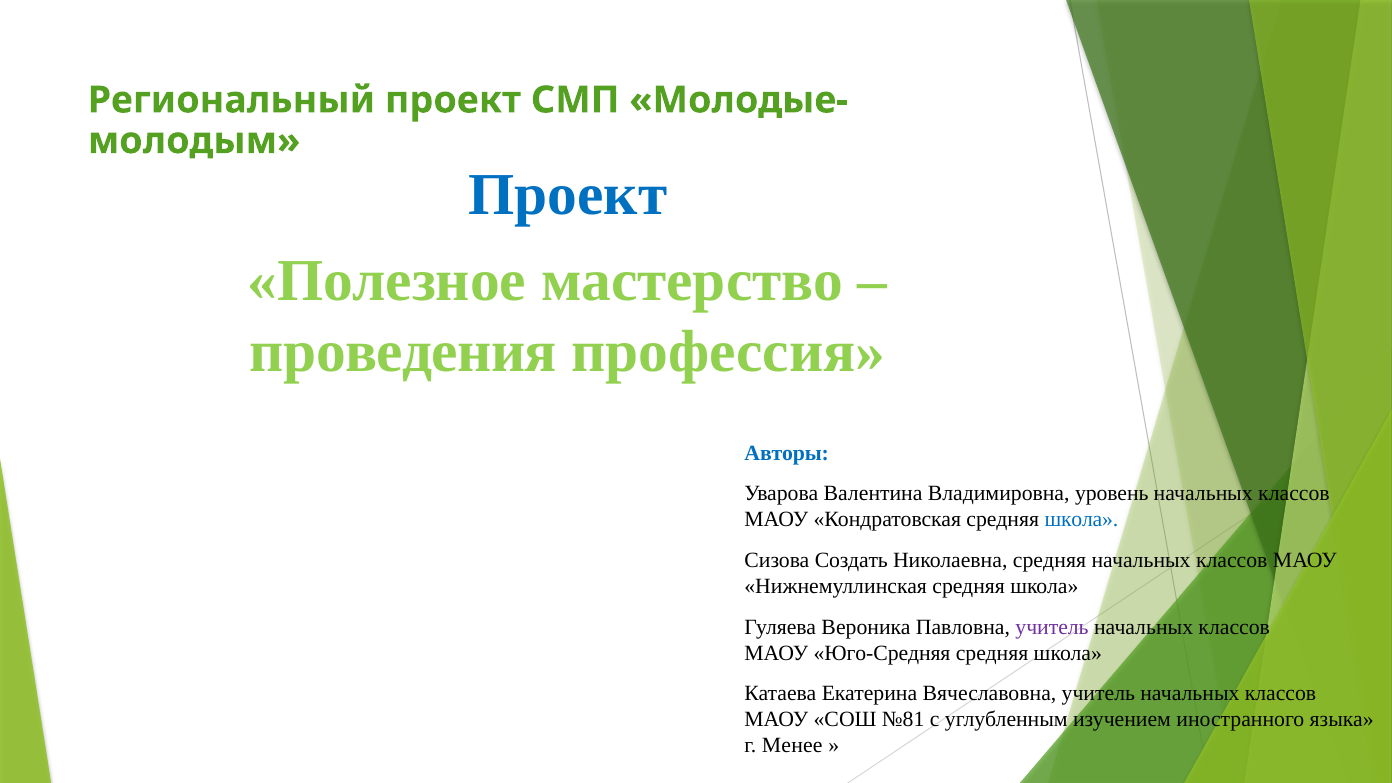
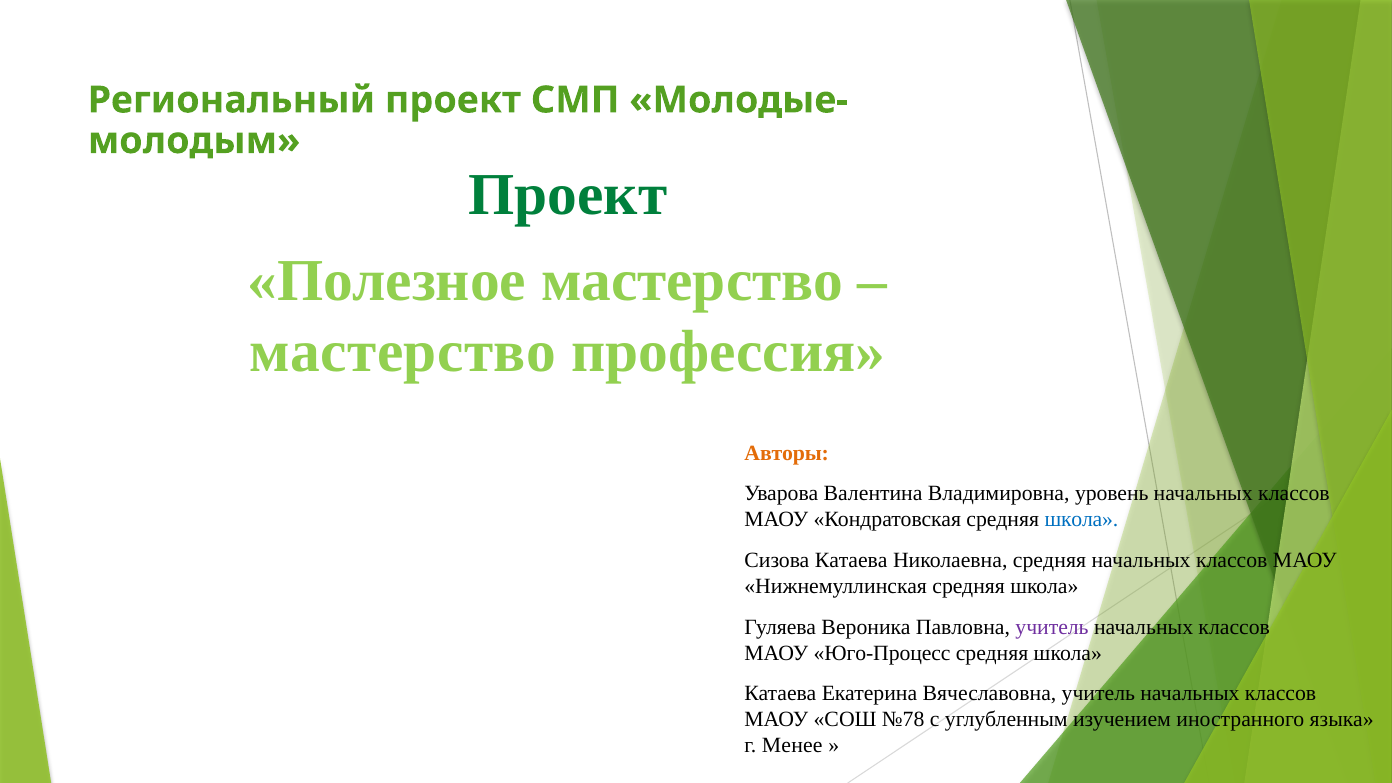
Проект at (568, 195) colour: blue -> green
проведения at (403, 352): проведения -> мастерство
Авторы colour: blue -> orange
Сизова Создать: Создать -> Катаева
Юго-Средняя: Юго-Средняя -> Юго-Процесс
№81: №81 -> №78
